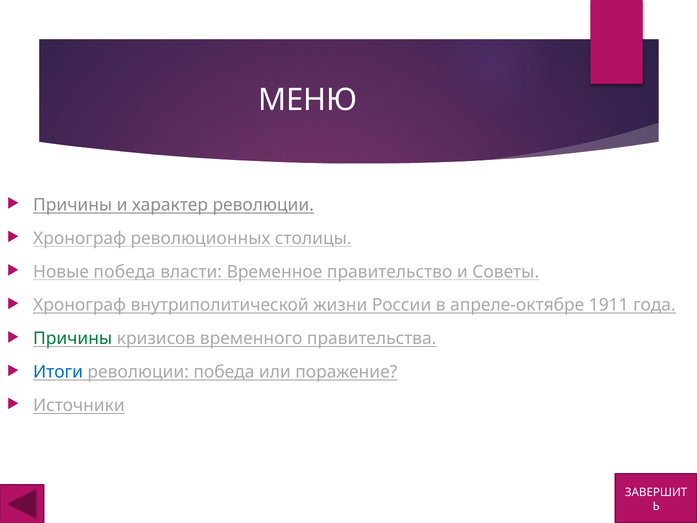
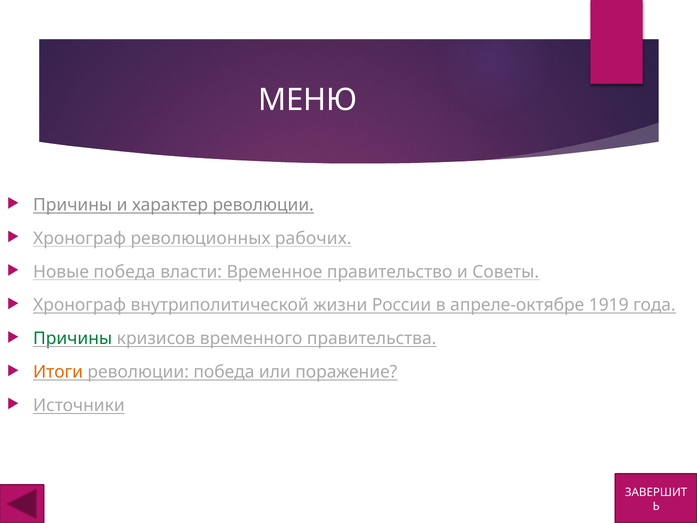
столицы: столицы -> рабочих
1911: 1911 -> 1919
Итоги colour: blue -> orange
